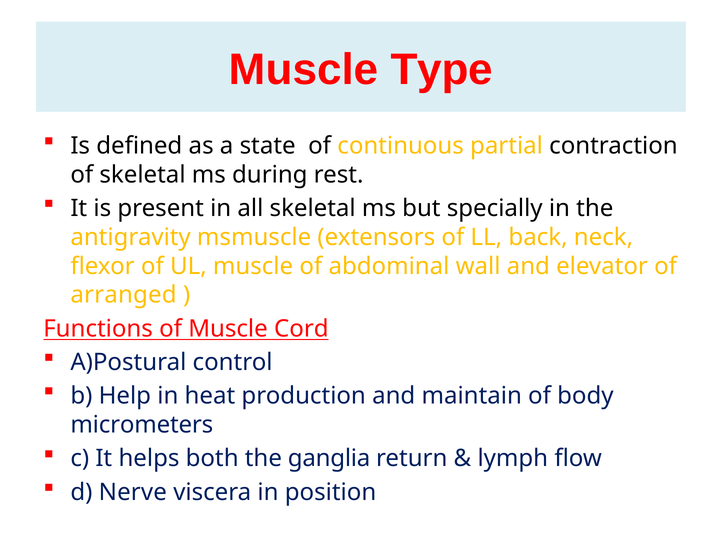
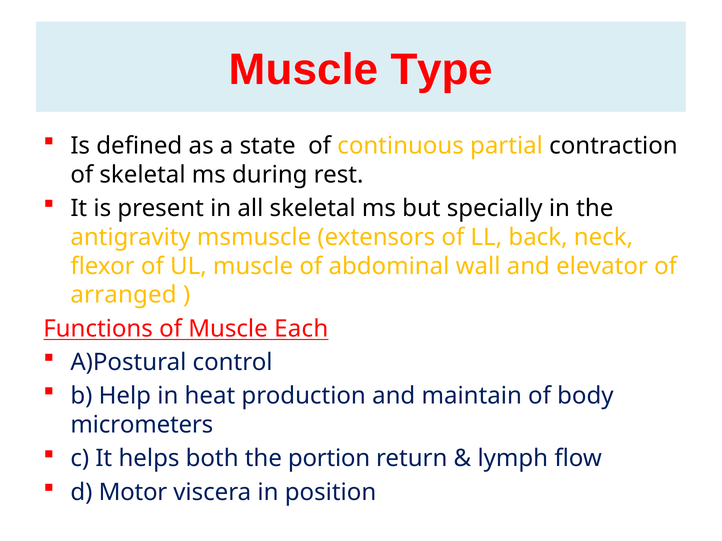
Cord: Cord -> Each
ganglia: ganglia -> portion
Nerve: Nerve -> Motor
